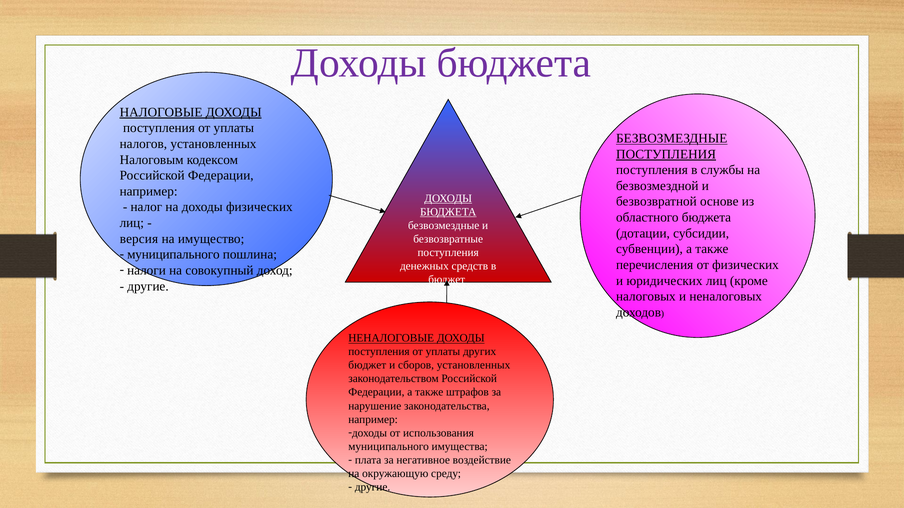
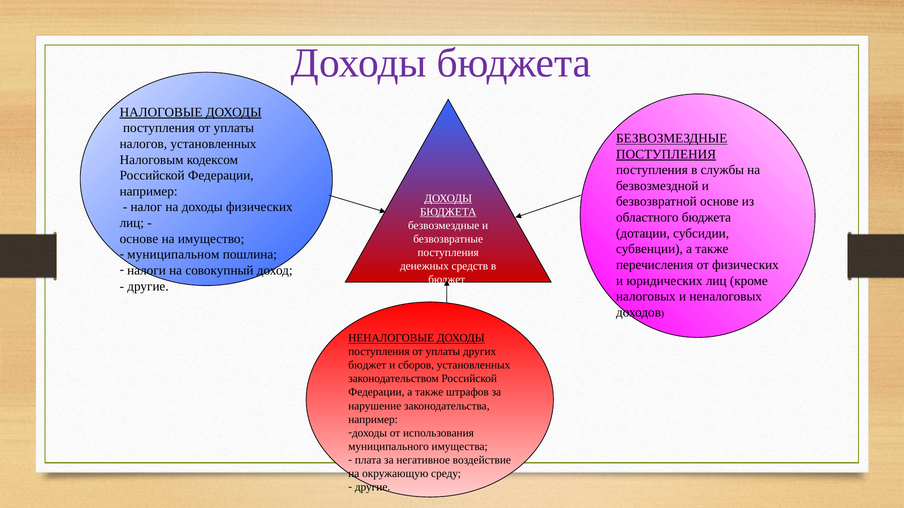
версия at (139, 239): версия -> основе
муниципального at (173, 255): муниципального -> муниципальном
